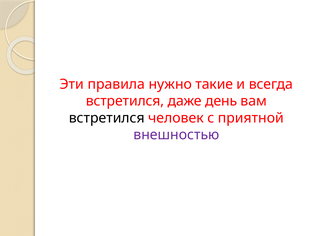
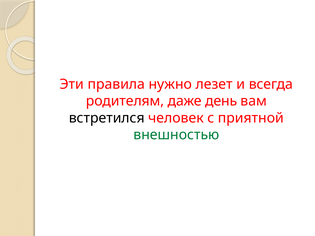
такие: такие -> лезет
встретился at (125, 101): встретился -> родителям
внешностью colour: purple -> green
